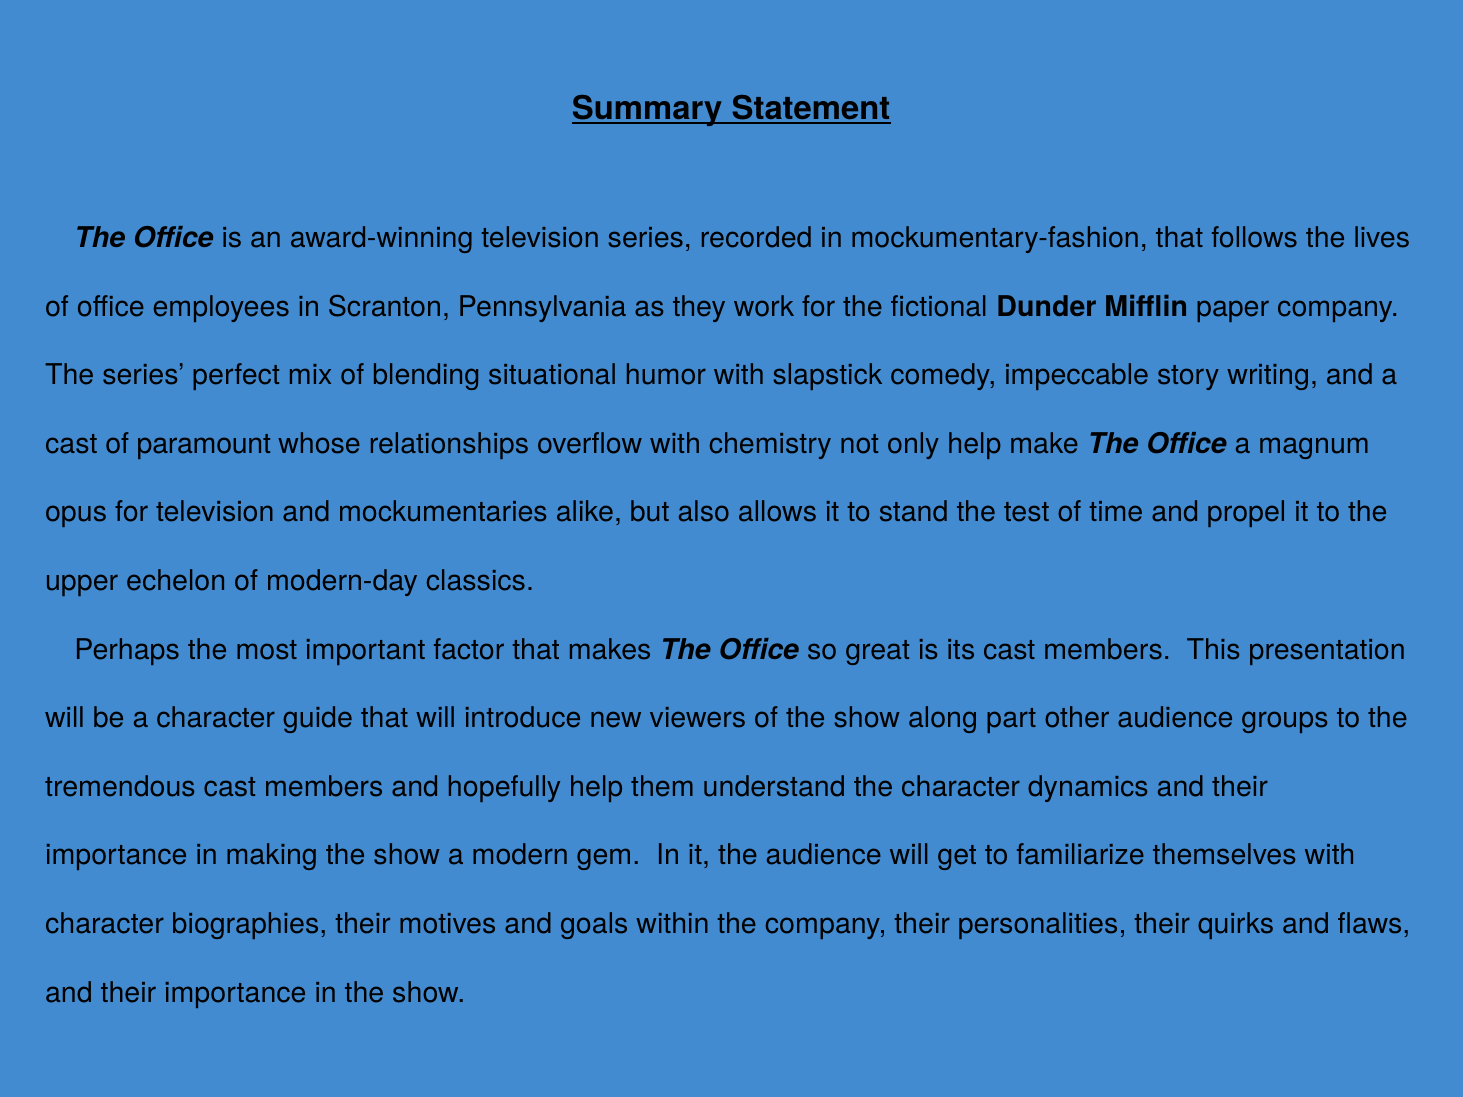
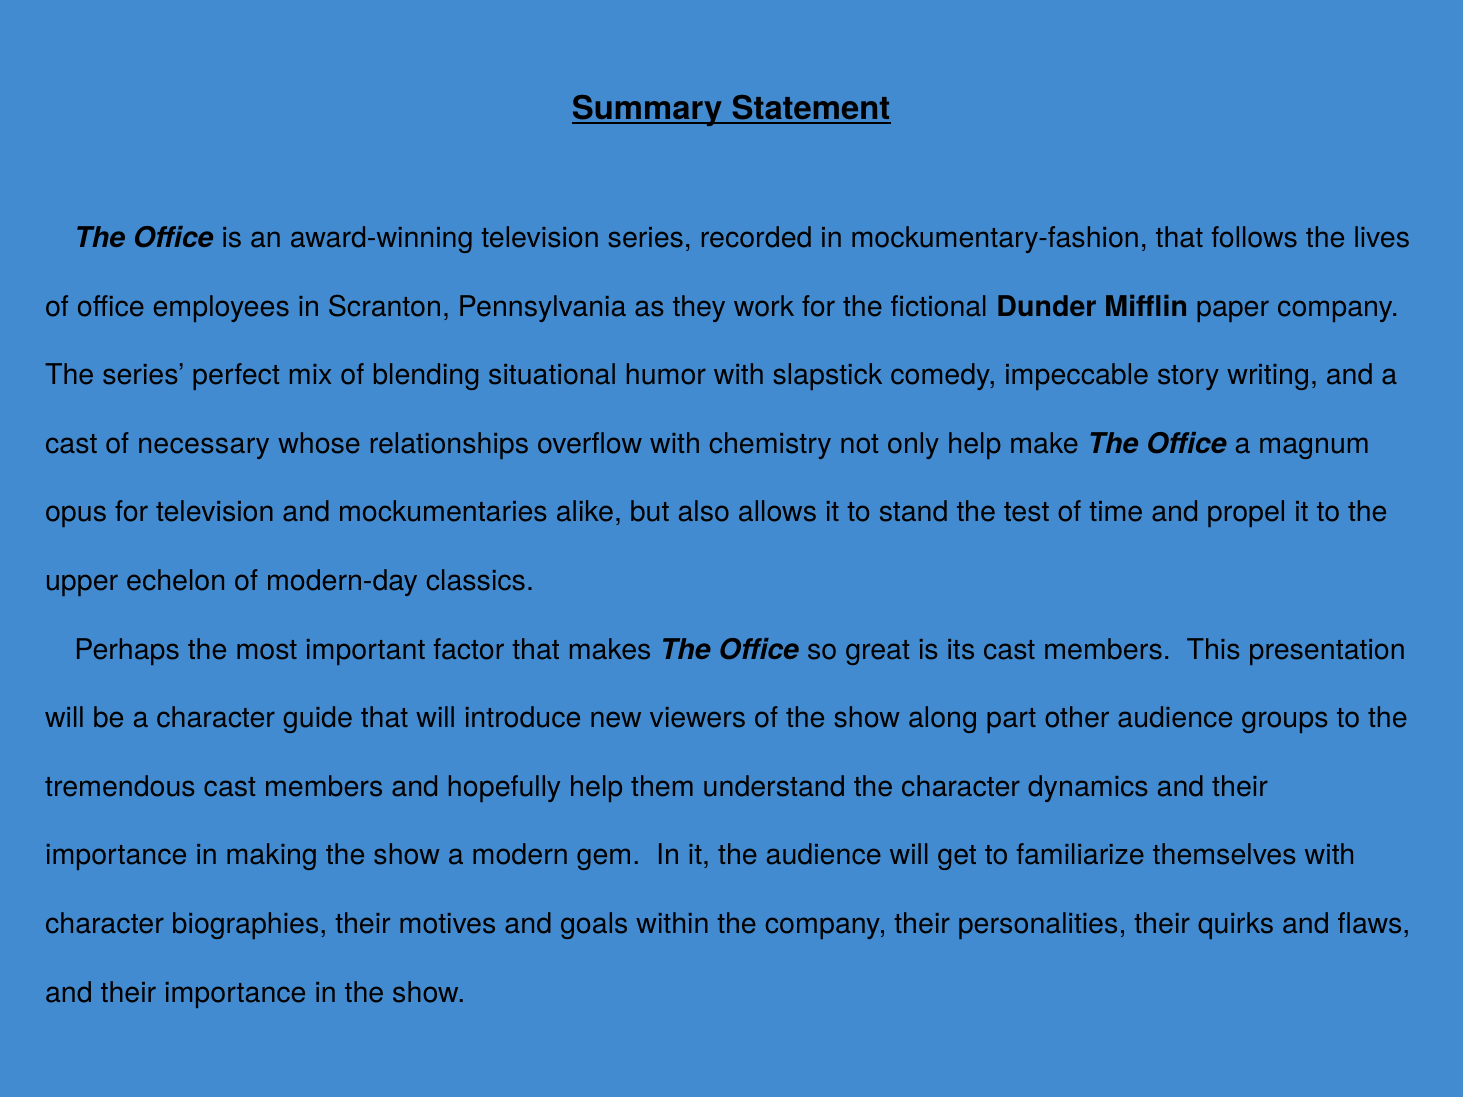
paramount: paramount -> necessary
